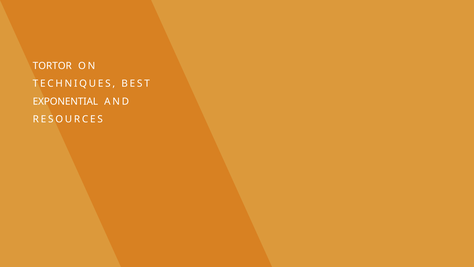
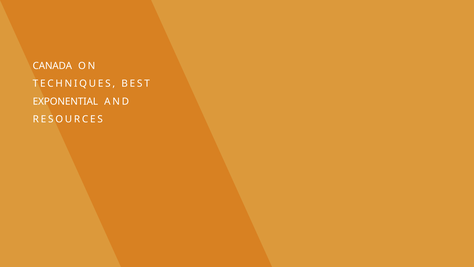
TORTOR: TORTOR -> CANADA
